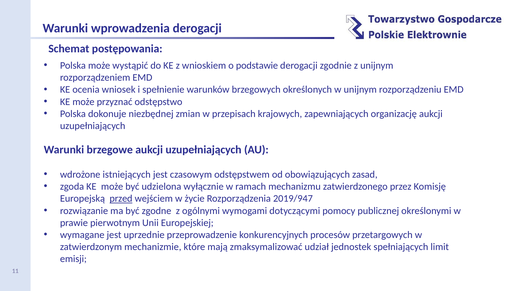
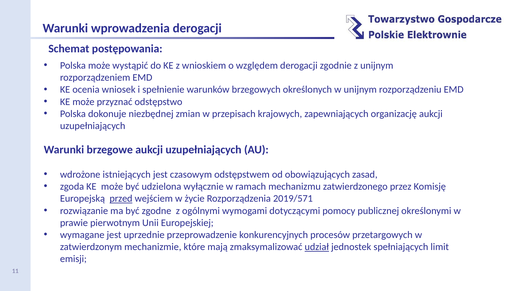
podstawie: podstawie -> względem
2019/947: 2019/947 -> 2019/571
udział underline: none -> present
